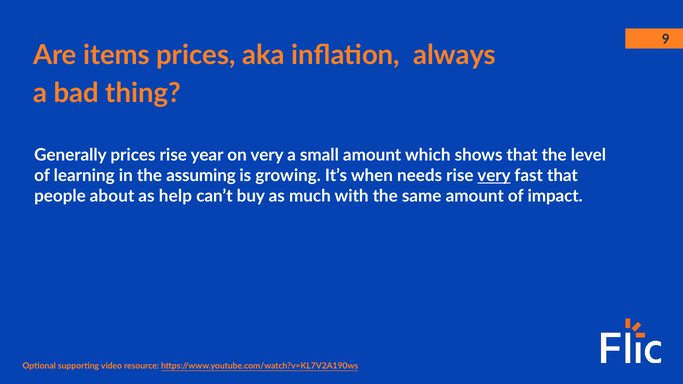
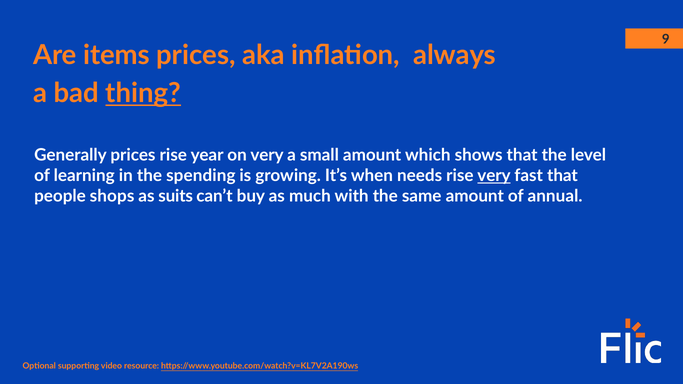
thing underline: none -> present
assuming: assuming -> spending
about: about -> shops
help: help -> suits
impact: impact -> annual
